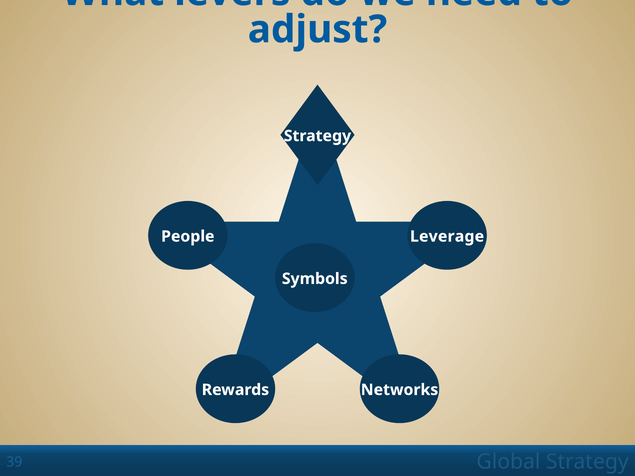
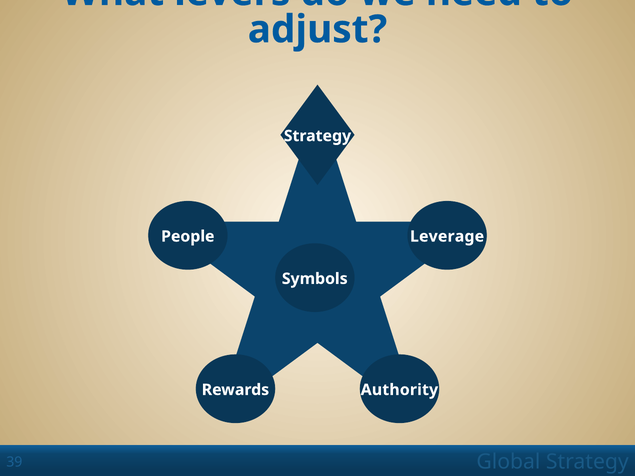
Networks: Networks -> Authority
